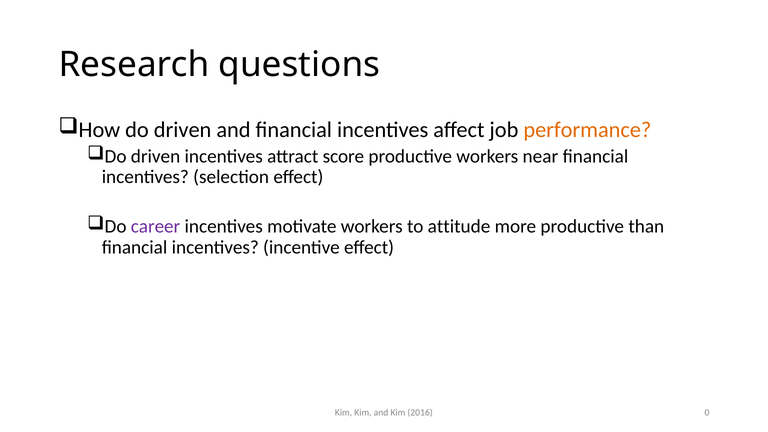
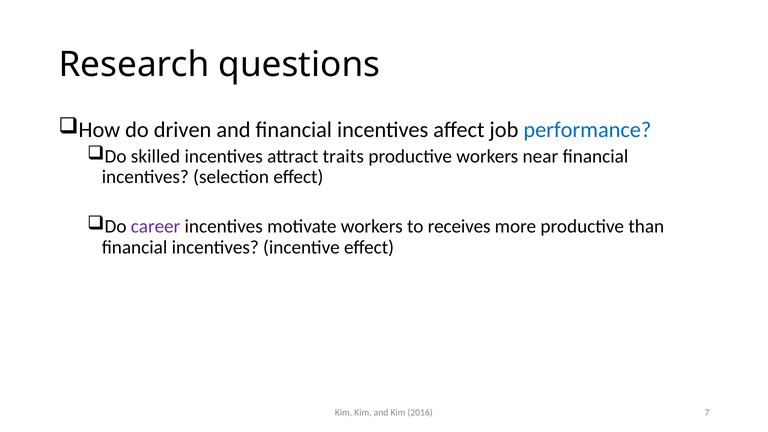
performance colour: orange -> blue
driven at (156, 156): driven -> skilled
score: score -> traits
attitude: attitude -> receives
0: 0 -> 7
